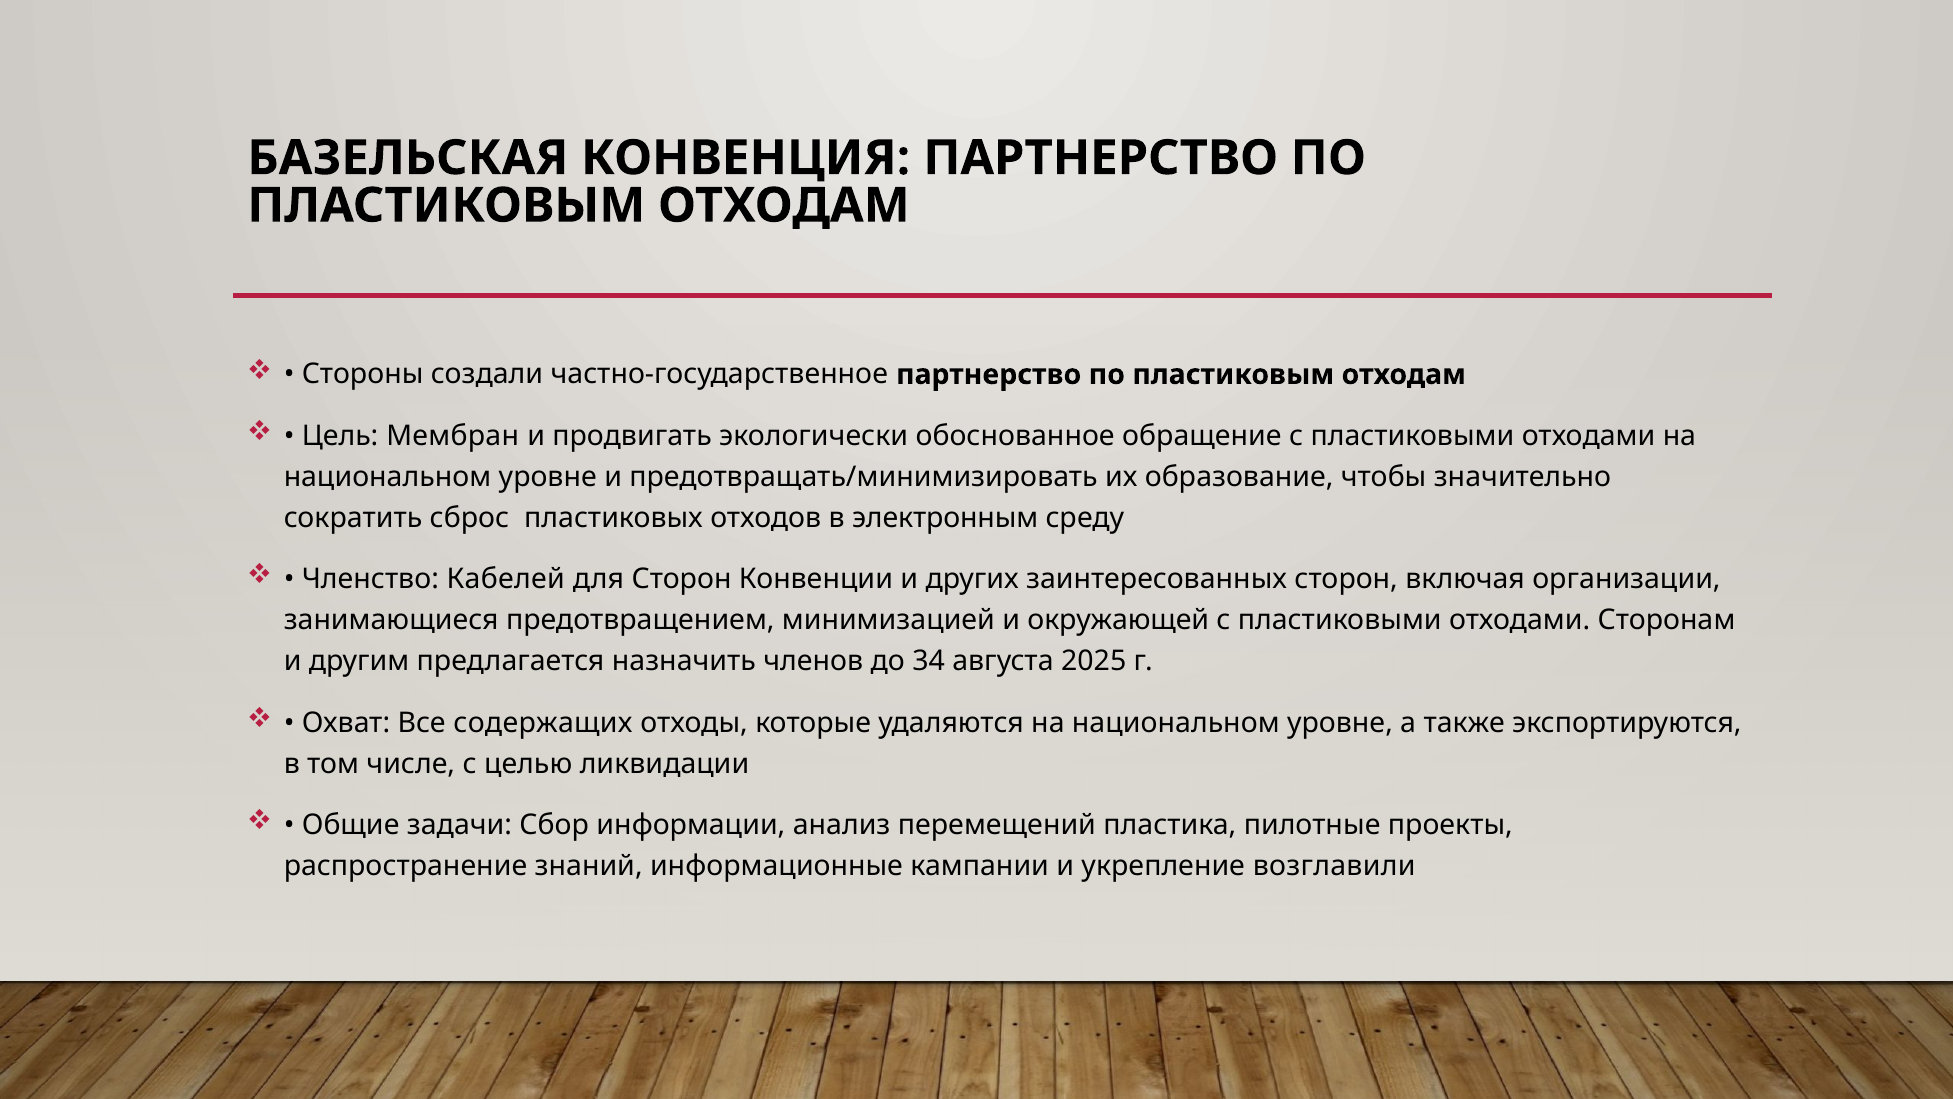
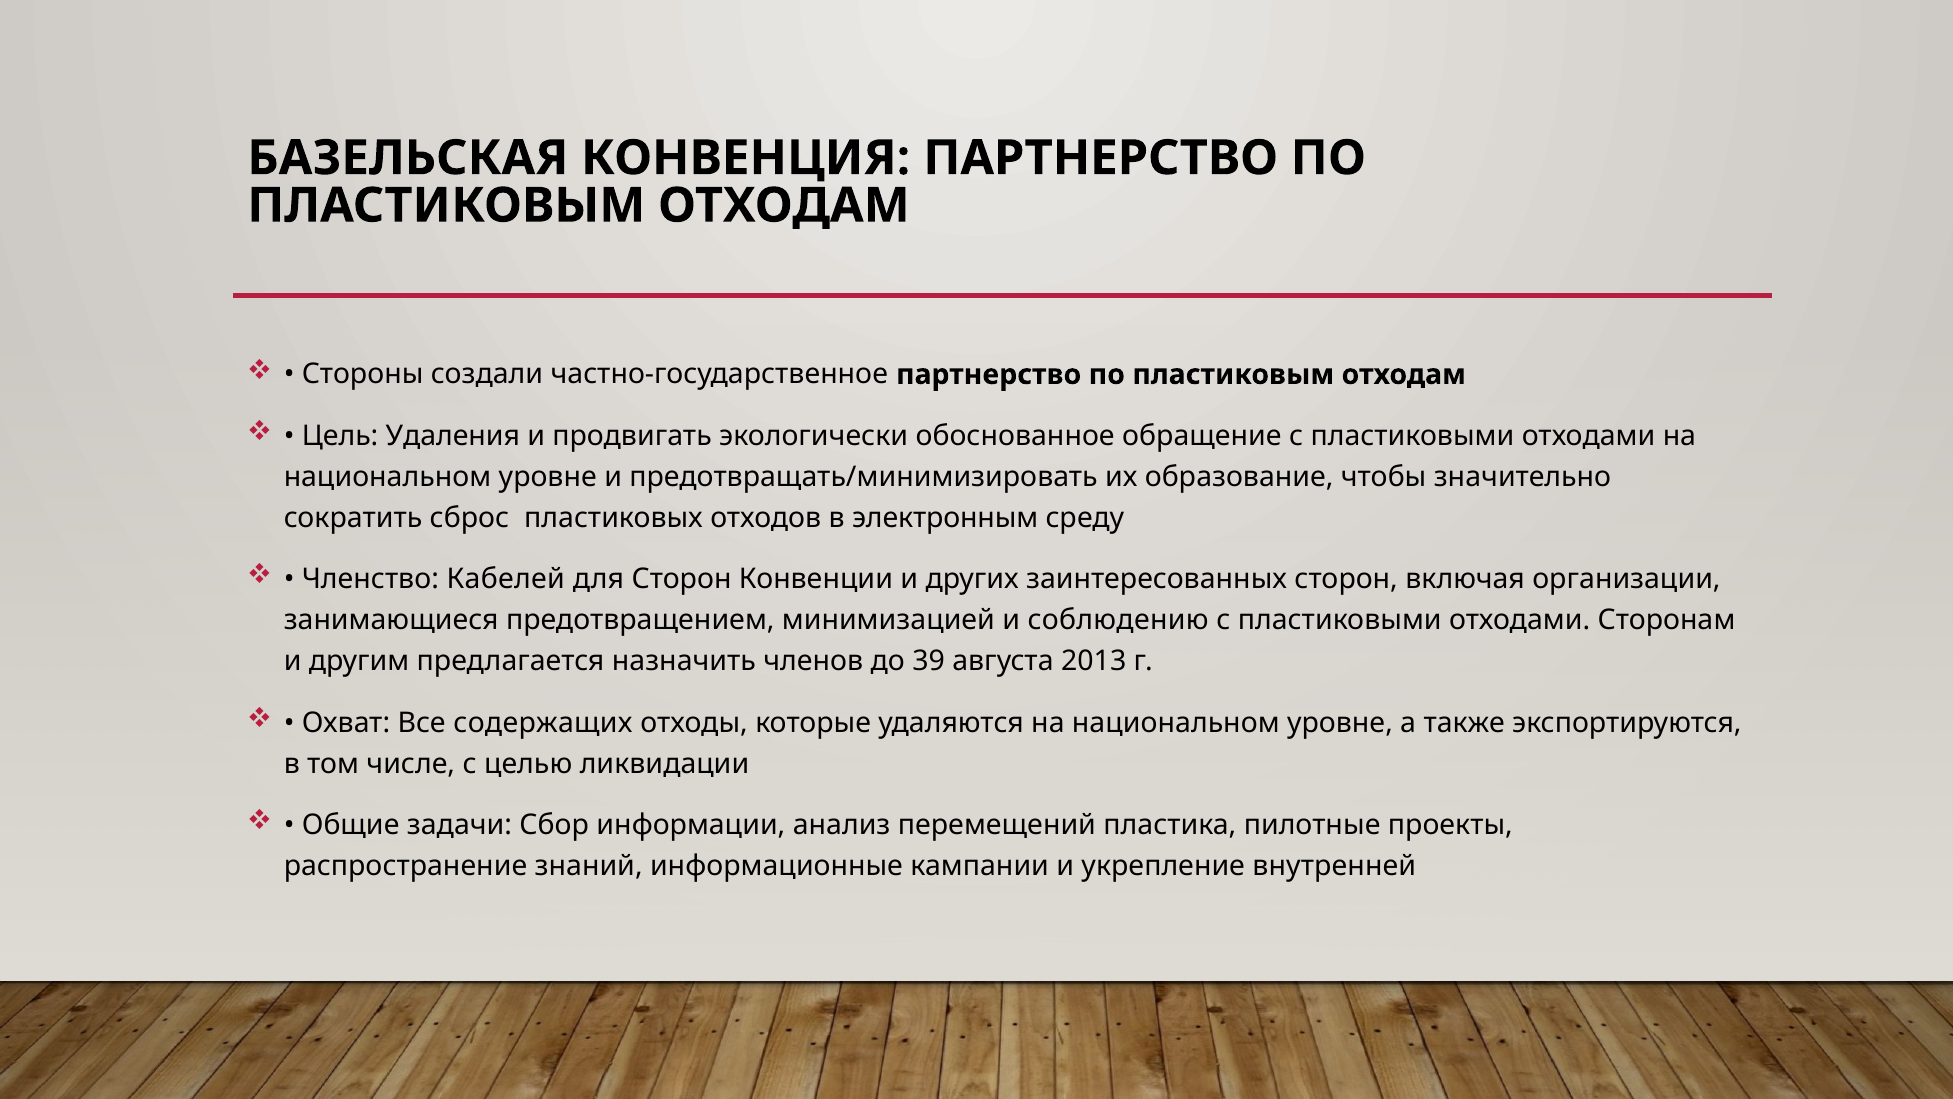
Мембран: Мембран -> Удаления
окружающей: окружающей -> соблюдению
34: 34 -> 39
2025: 2025 -> 2013
возглавили: возглавили -> внутренней
